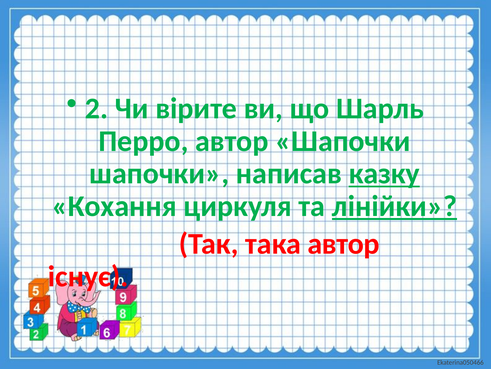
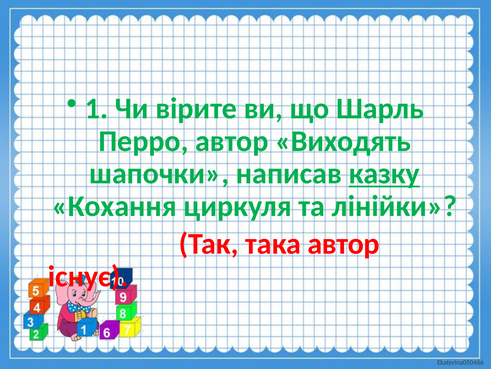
2: 2 -> 1
автор Шапочки: Шапочки -> Виходять
лінійки underline: present -> none
